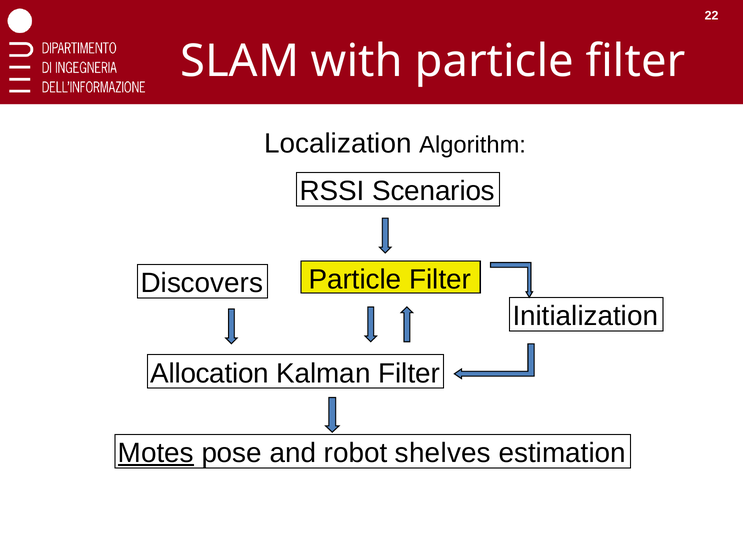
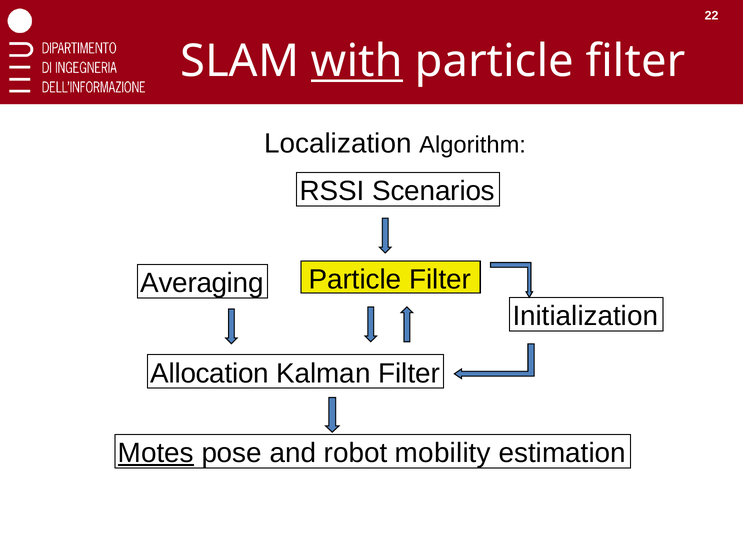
with underline: none -> present
Discovers: Discovers -> Averaging
shelves: shelves -> mobility
